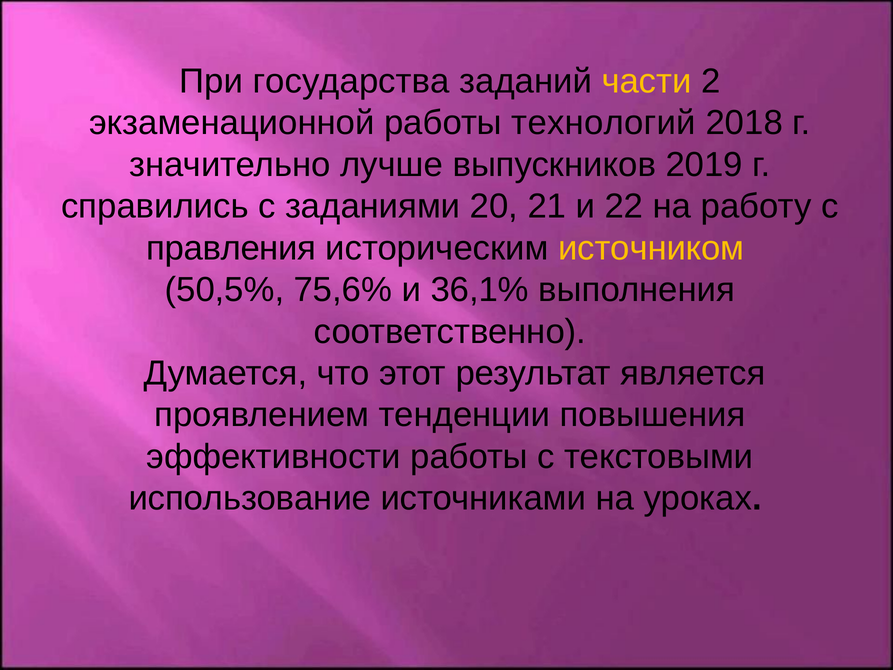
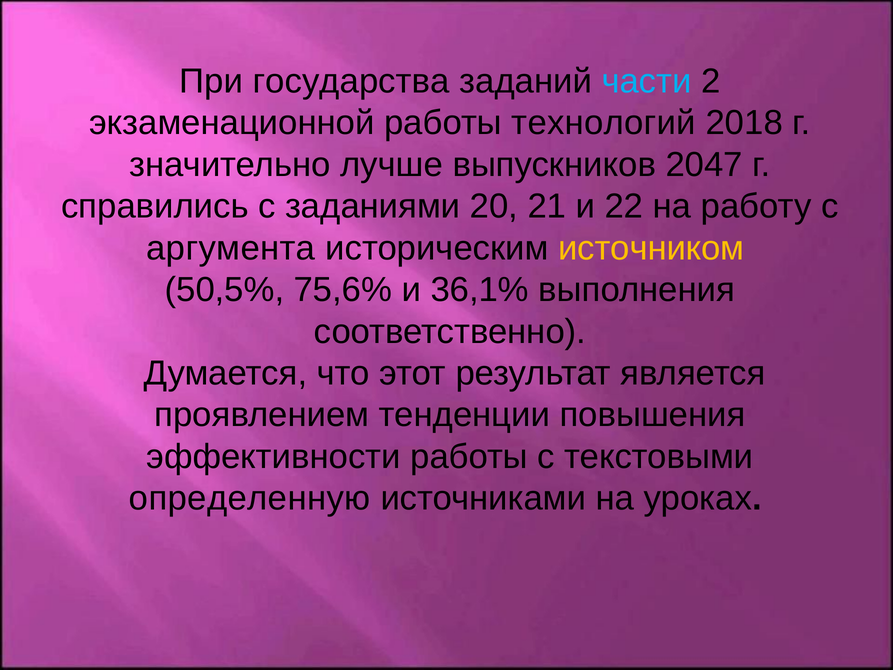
части colour: yellow -> light blue
2019: 2019 -> 2047
правления: правления -> аргумента
использование: использование -> определенную
